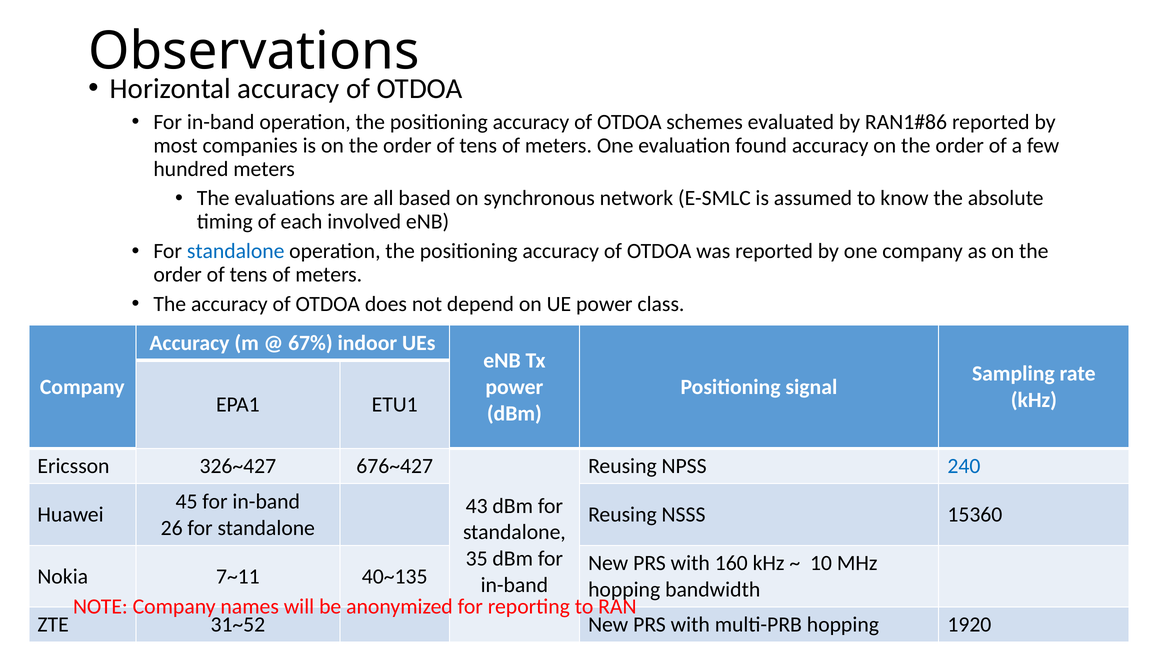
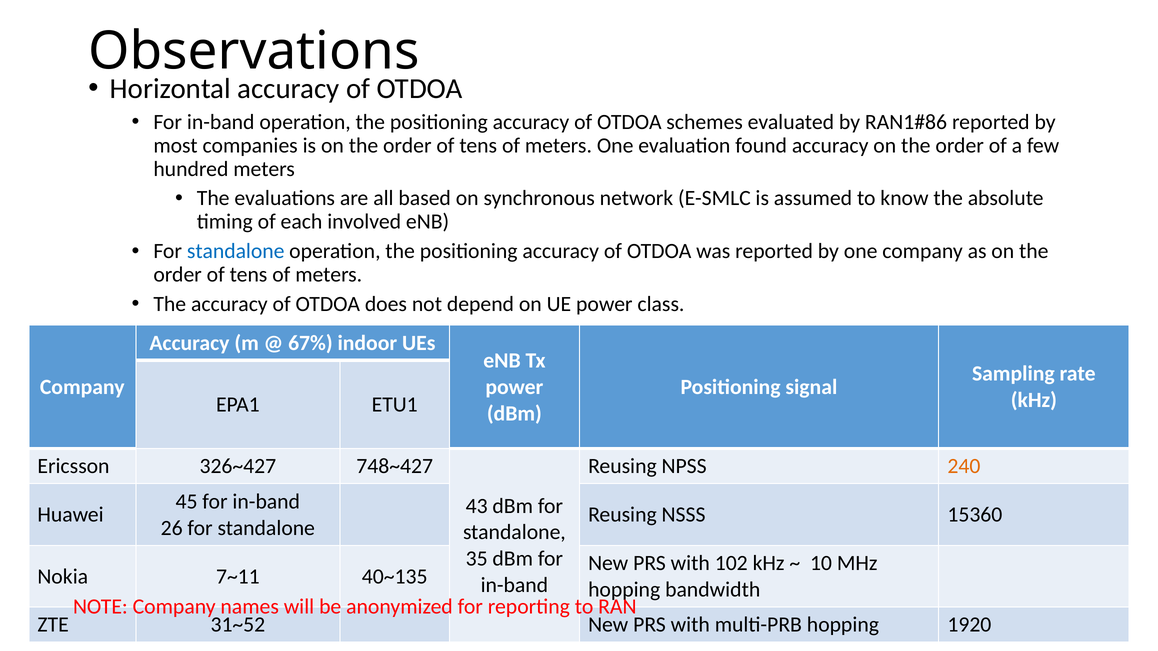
676~427: 676~427 -> 748~427
240 colour: blue -> orange
160: 160 -> 102
